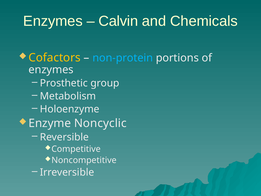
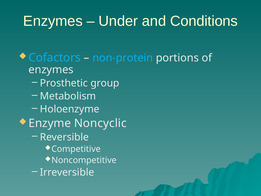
Calvin: Calvin -> Under
Chemicals: Chemicals -> Conditions
Cofactors colour: yellow -> light blue
